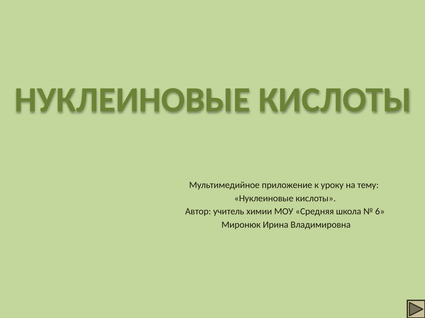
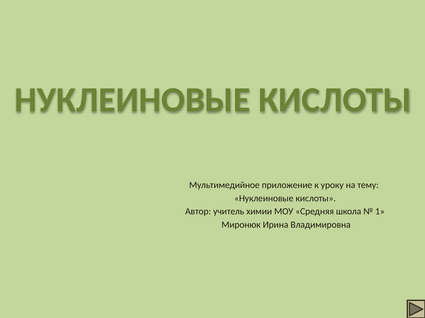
6: 6 -> 1
